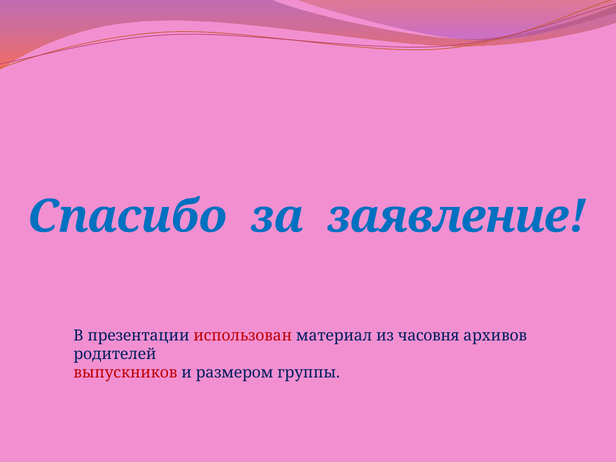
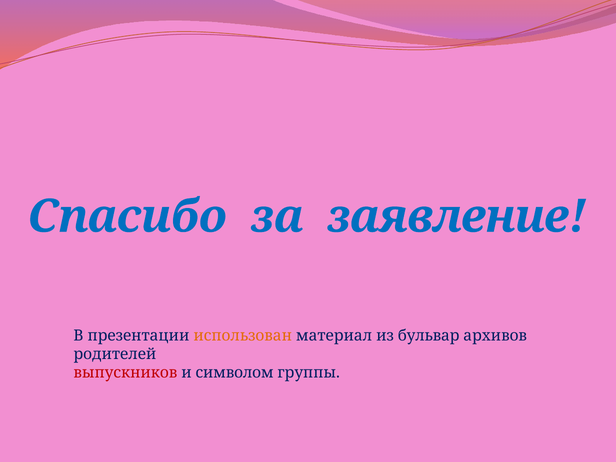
использован colour: red -> orange
часовня: часовня -> бульвар
размером: размером -> символом
